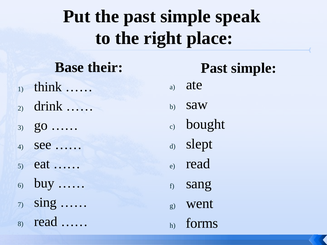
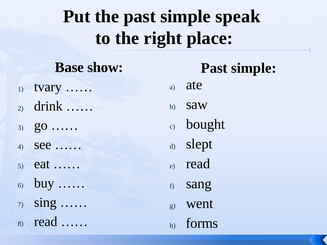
their: their -> show
think: think -> tvary
